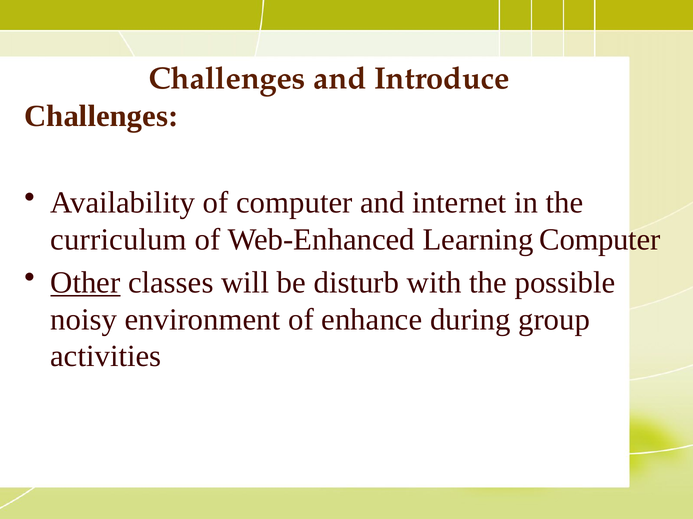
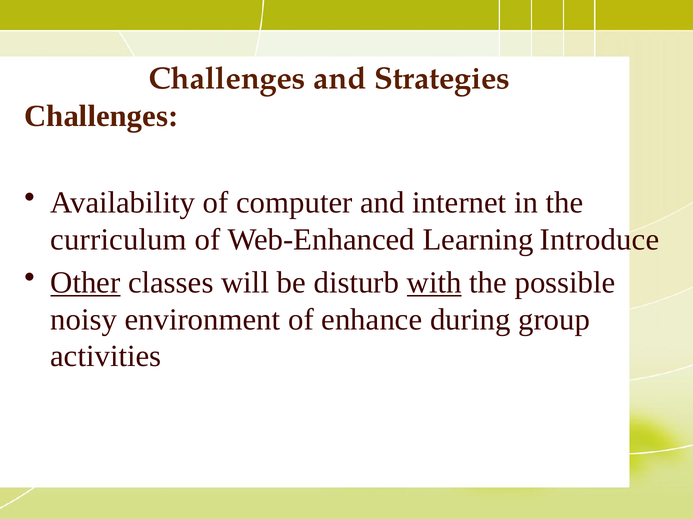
Introduce: Introduce -> Strategies
Learning Computer: Computer -> Introduce
with underline: none -> present
